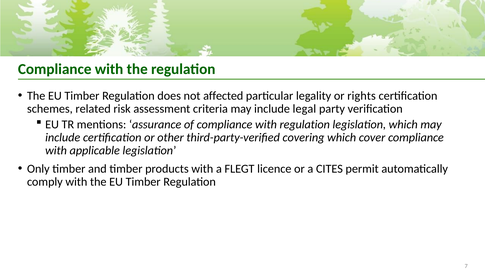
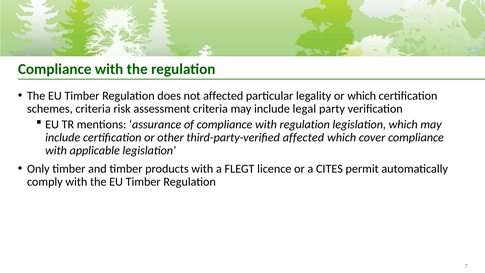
or rights: rights -> which
schemes related: related -> criteria
third-party-verified covering: covering -> affected
